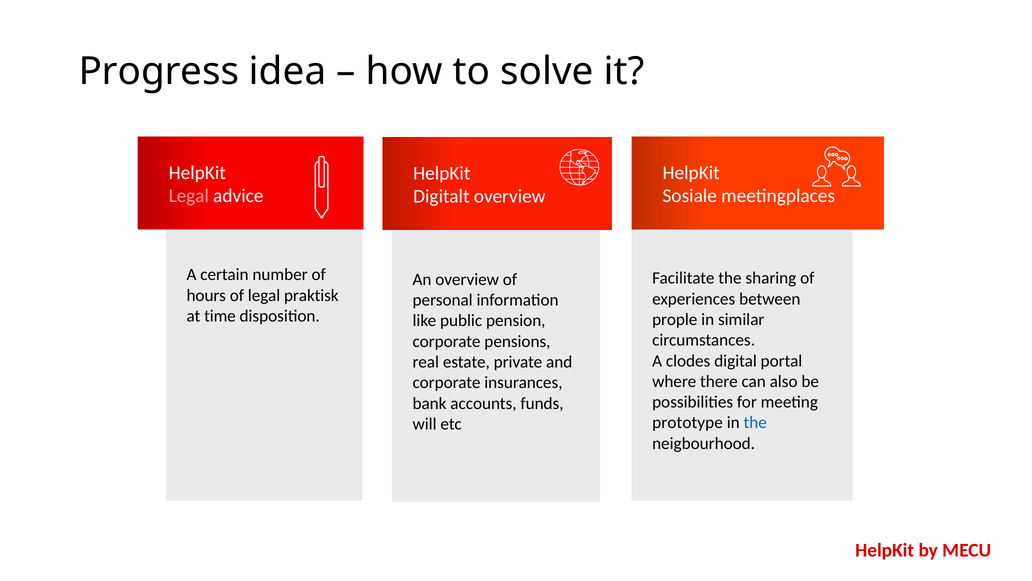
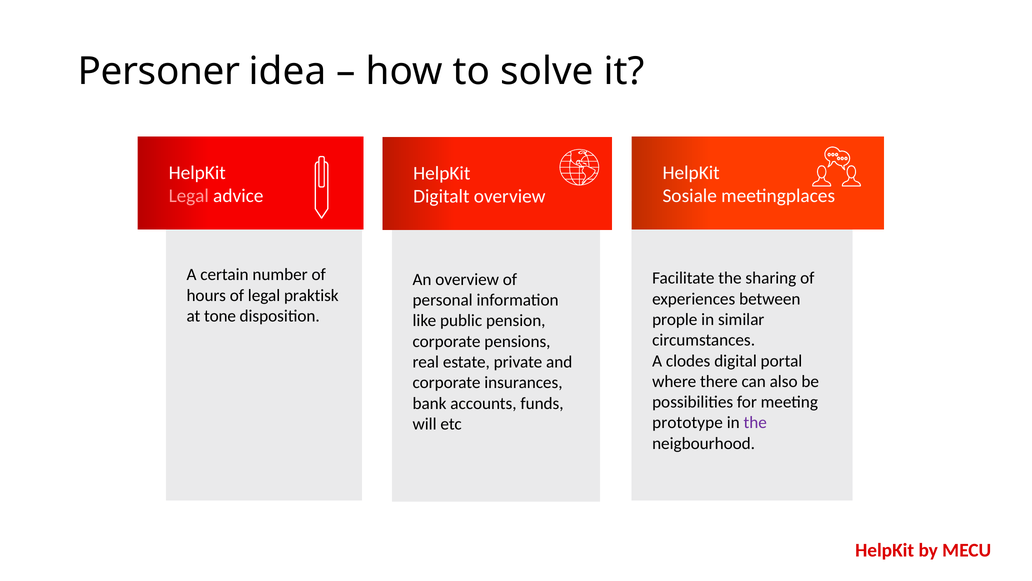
Progress: Progress -> Personer
time: time -> tone
the at (755, 422) colour: blue -> purple
